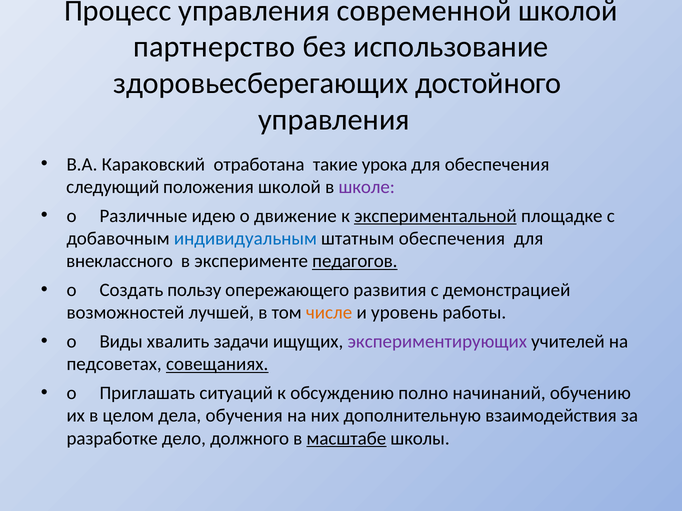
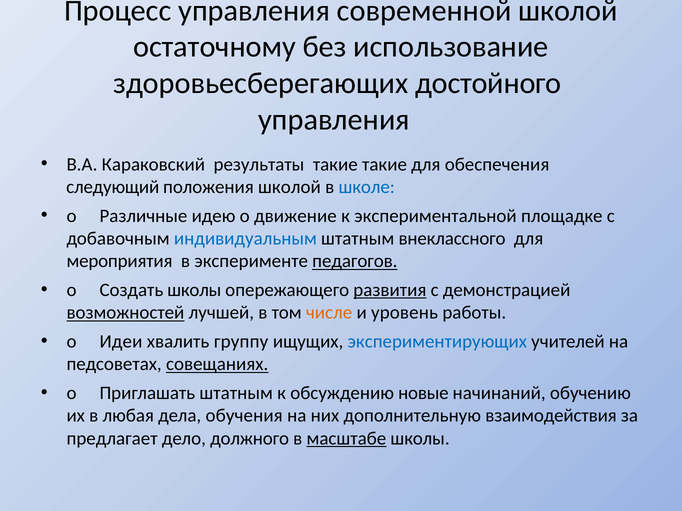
партнерство: партнерство -> остаточному
отработана: отработана -> результаты
такие урока: урока -> такие
школе colour: purple -> blue
экспериментальной underline: present -> none
штатным обеспечения: обеспечения -> внеклассного
внеклассного: внеклассного -> мероприятия
Создать пользу: пользу -> школы
развития underline: none -> present
возможностей underline: none -> present
Виды: Виды -> Идеи
задачи: задачи -> группу
экспериментирующих colour: purple -> blue
Приглашать ситуаций: ситуаций -> штатным
полно: полно -> новые
целом: целом -> любая
разработке: разработке -> предлагает
